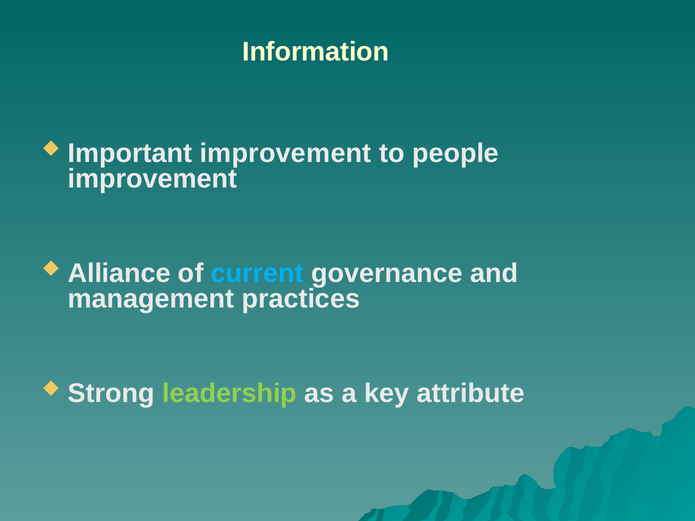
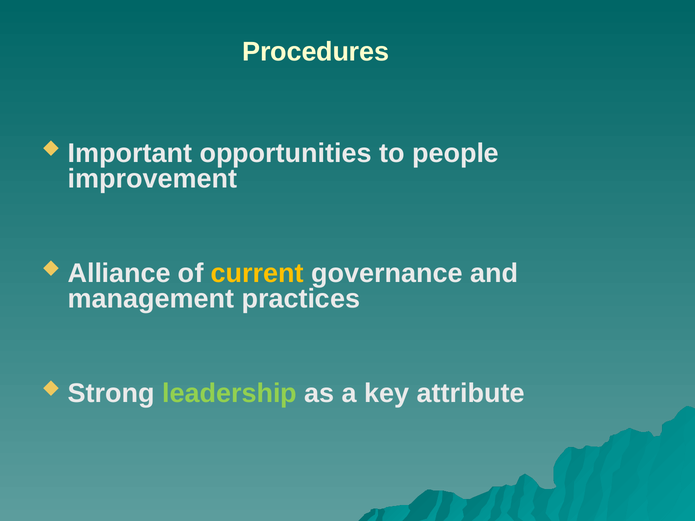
Information: Information -> Procedures
Important improvement: improvement -> opportunities
current colour: light blue -> yellow
